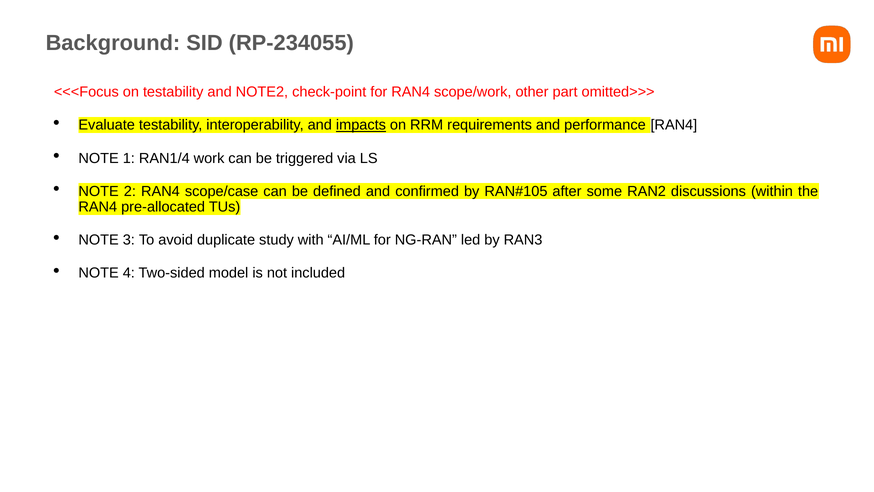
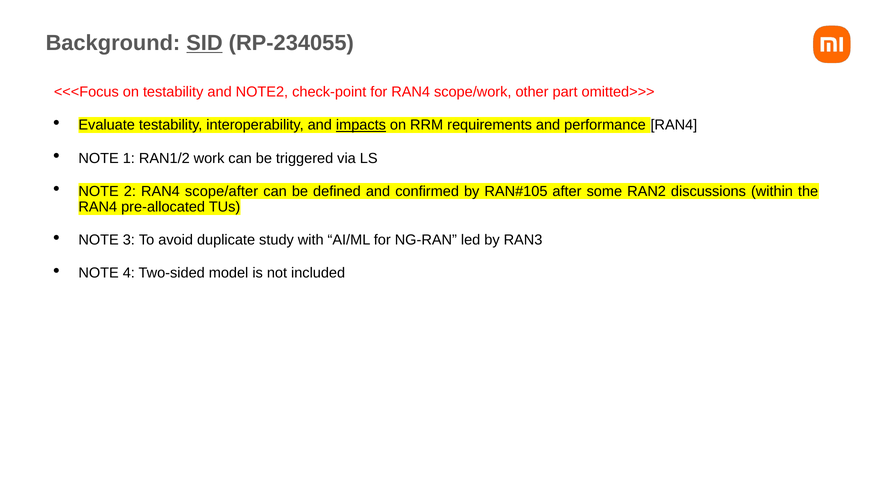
SID underline: none -> present
RAN1/4: RAN1/4 -> RAN1/2
scope/case: scope/case -> scope/after
